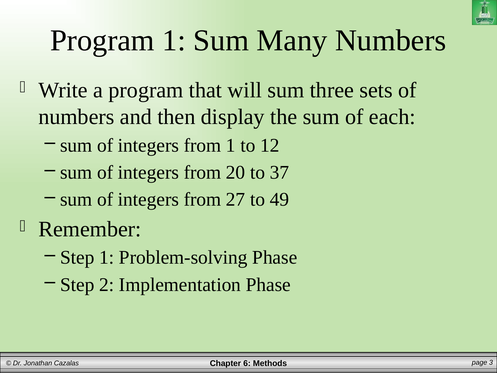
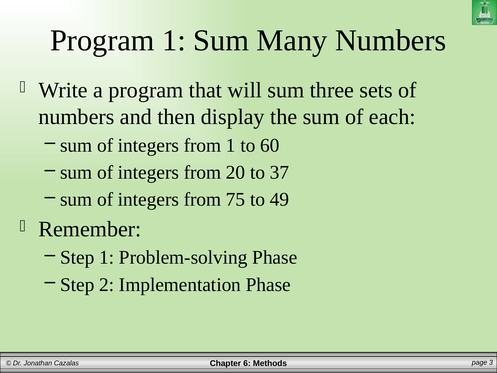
12: 12 -> 60
27: 27 -> 75
